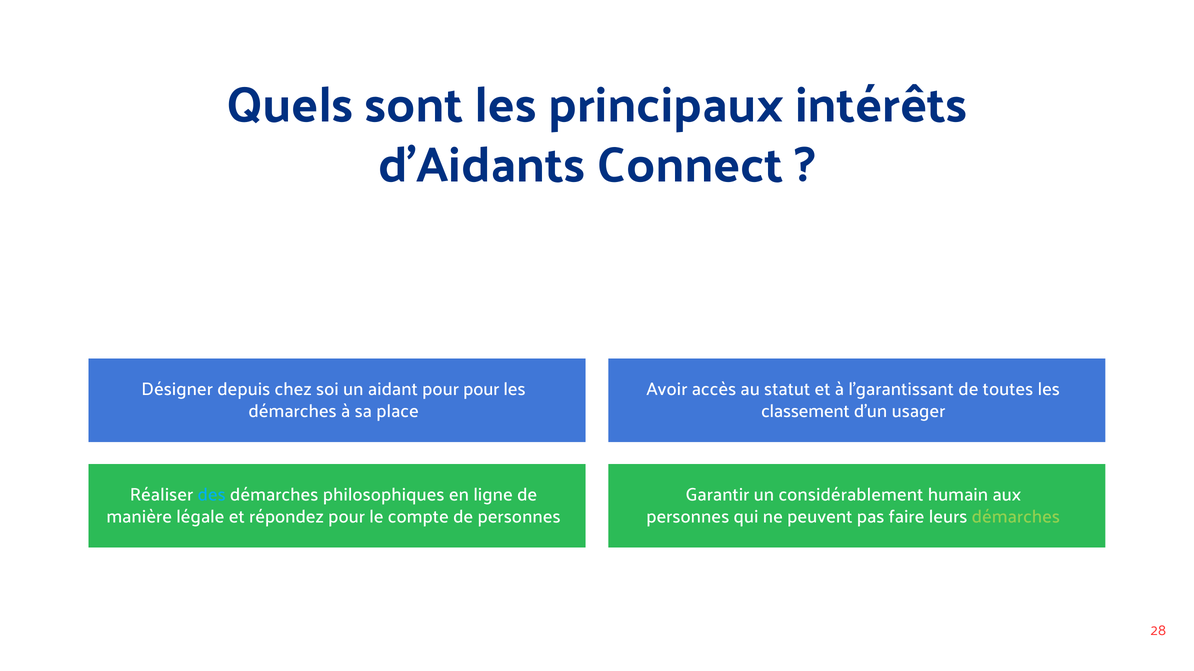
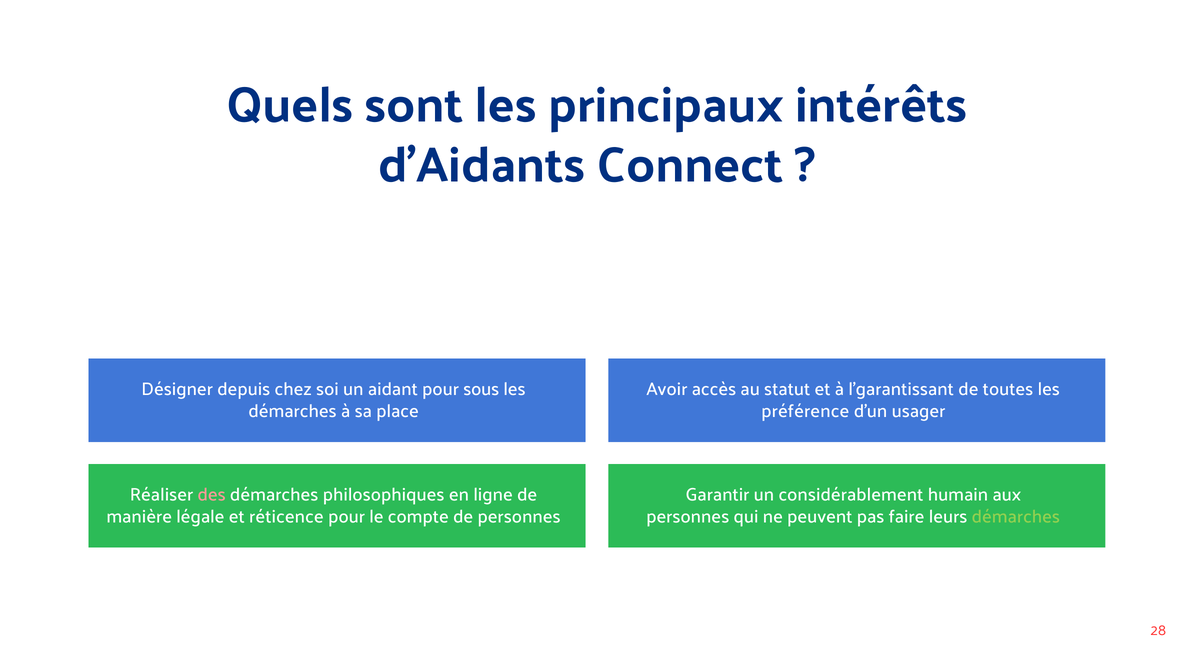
pour pour: pour -> sous
classement: classement -> préférence
des colour: light blue -> pink
répondez: répondez -> réticence
